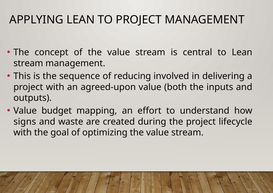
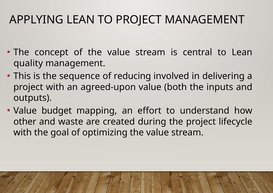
stream at (28, 63): stream -> quality
signs: signs -> other
